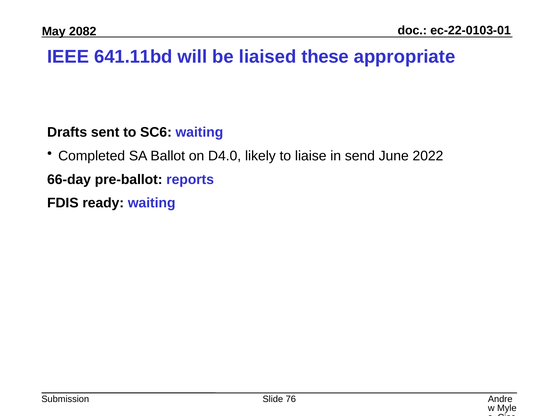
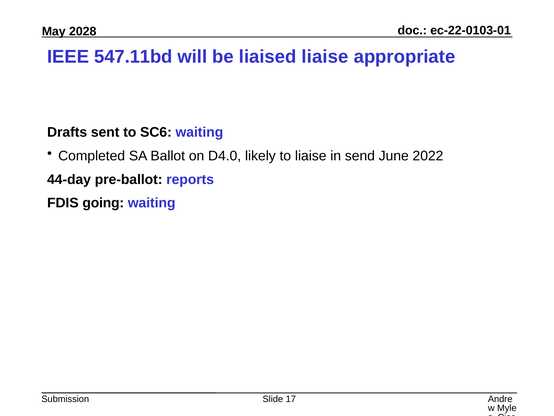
2082: 2082 -> 2028
641.11bd: 641.11bd -> 547.11bd
liaised these: these -> liaise
66-day: 66-day -> 44-day
ready: ready -> going
76: 76 -> 17
